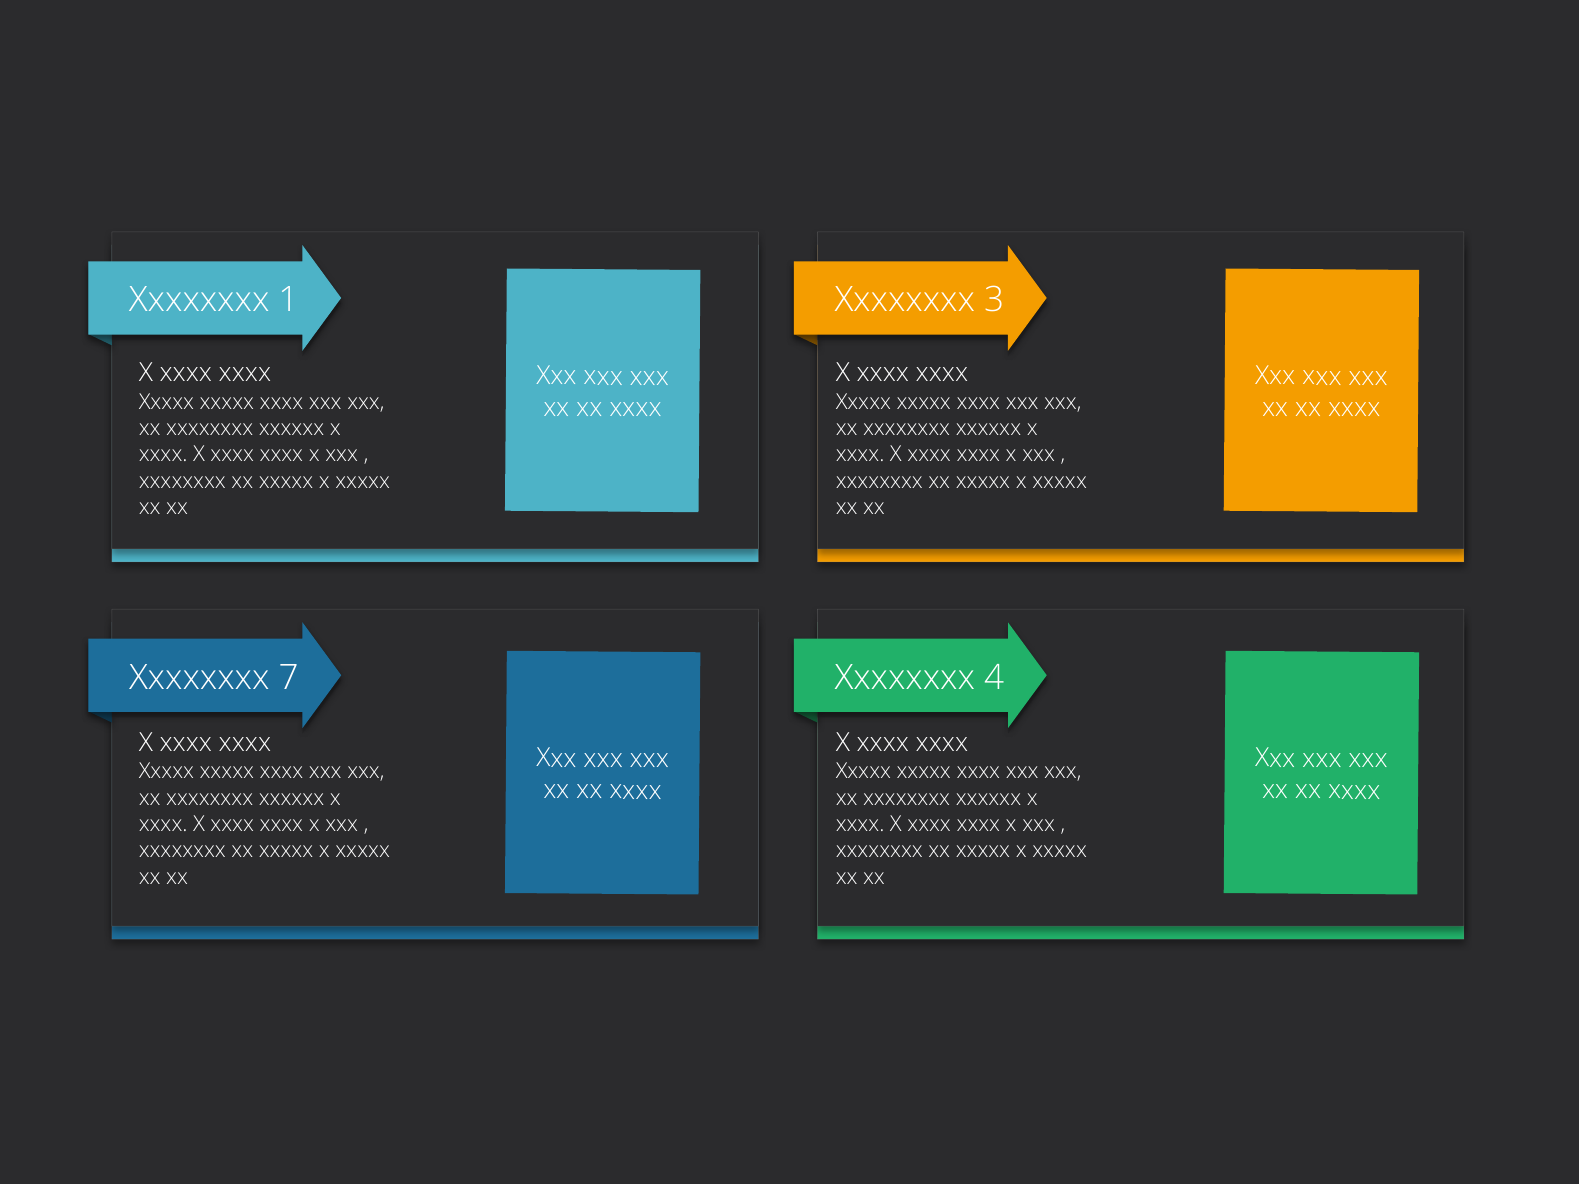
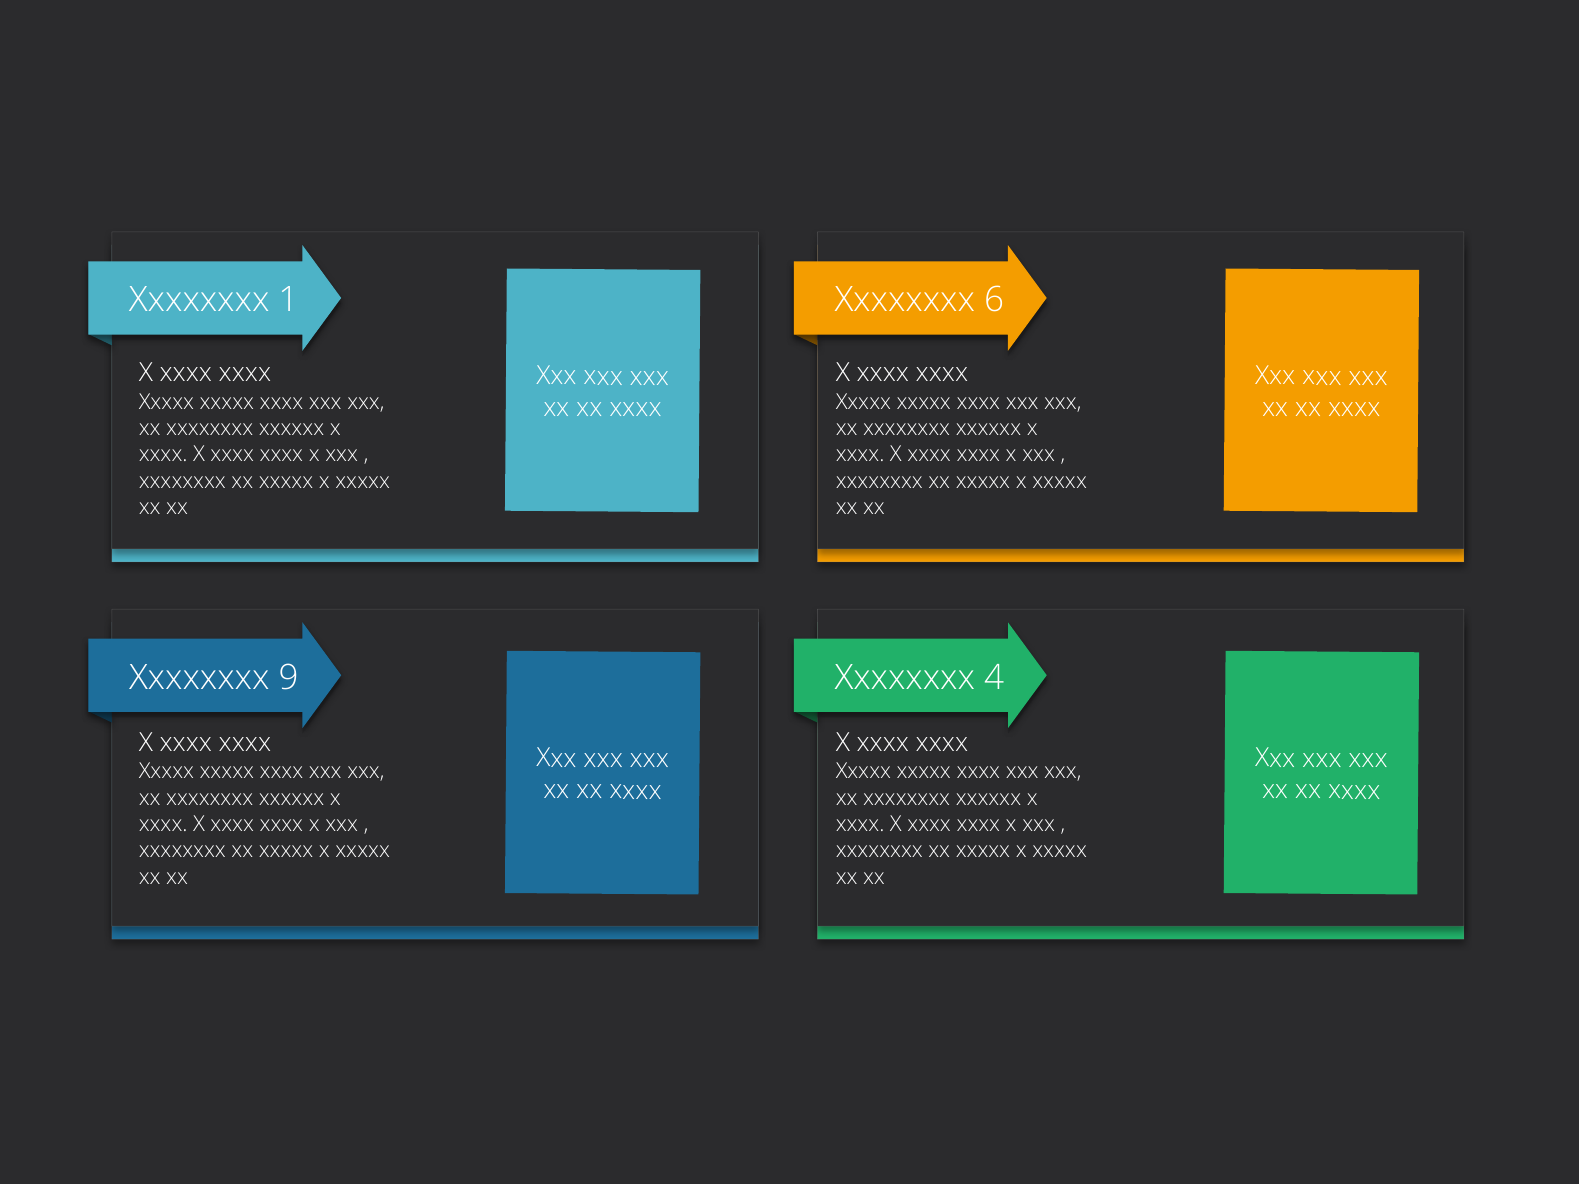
3: 3 -> 6
7: 7 -> 9
